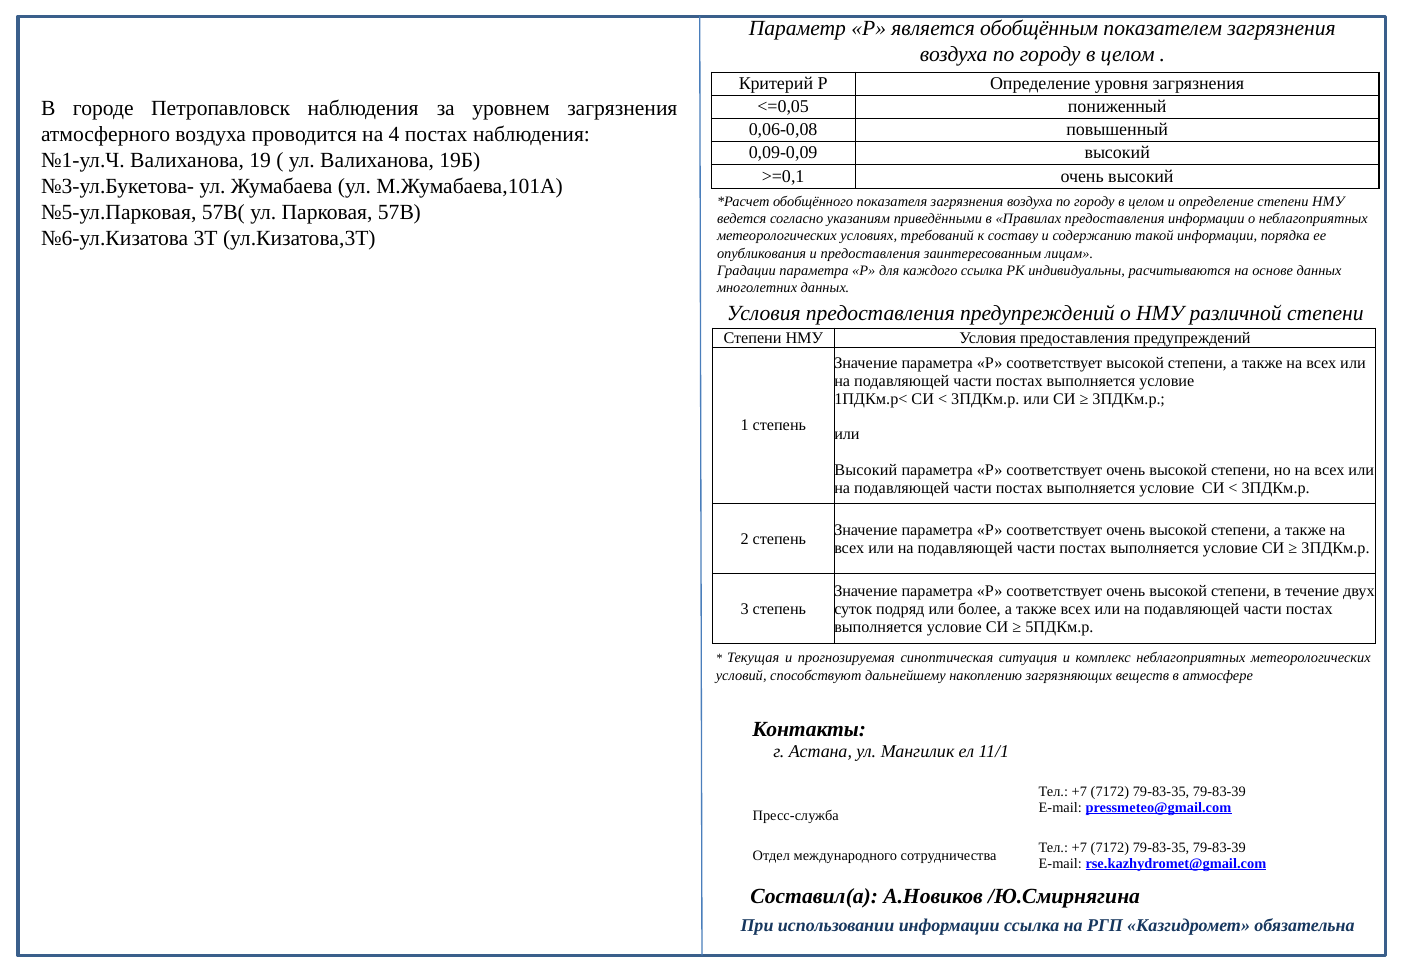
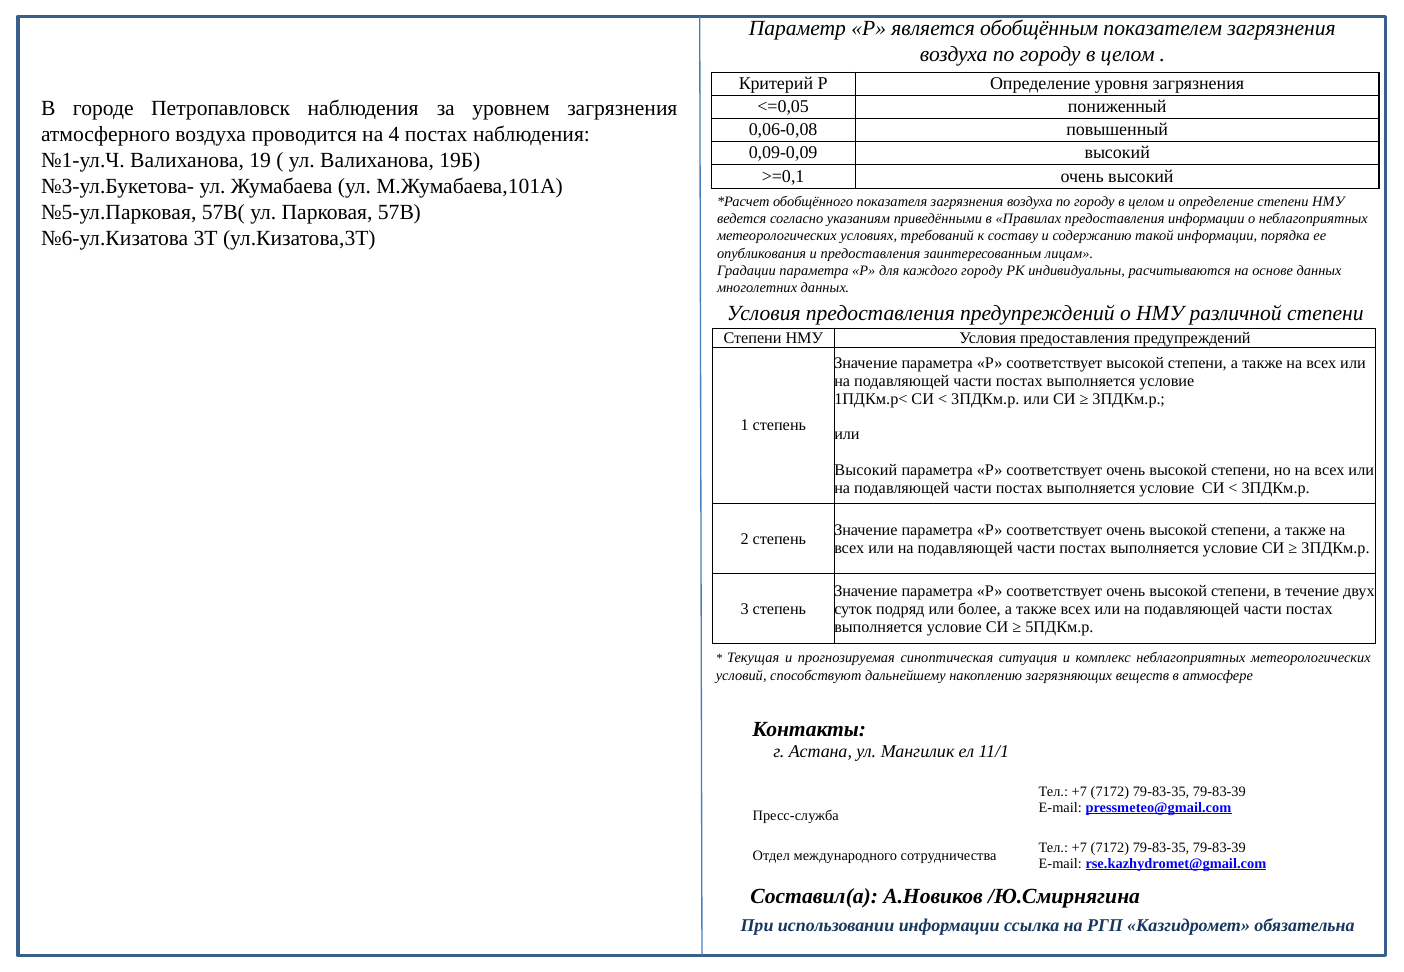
каждого ссылка: ссылка -> городу
